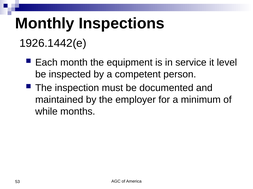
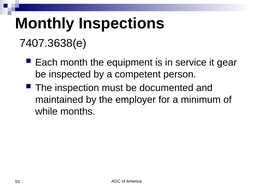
1926.1442(e: 1926.1442(e -> 7407.3638(e
level: level -> gear
